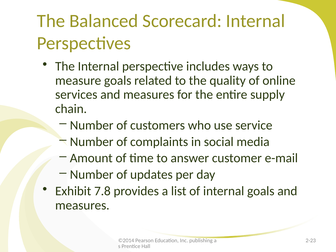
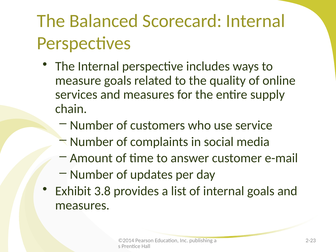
7.8: 7.8 -> 3.8
